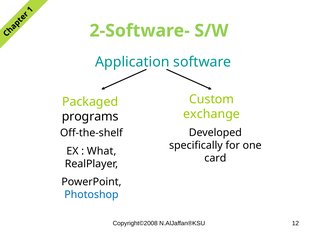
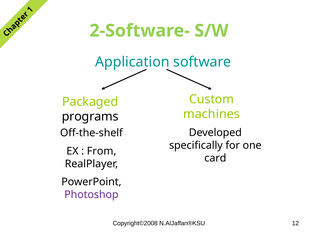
exchange: exchange -> machines
What: What -> From
Photoshop colour: blue -> purple
